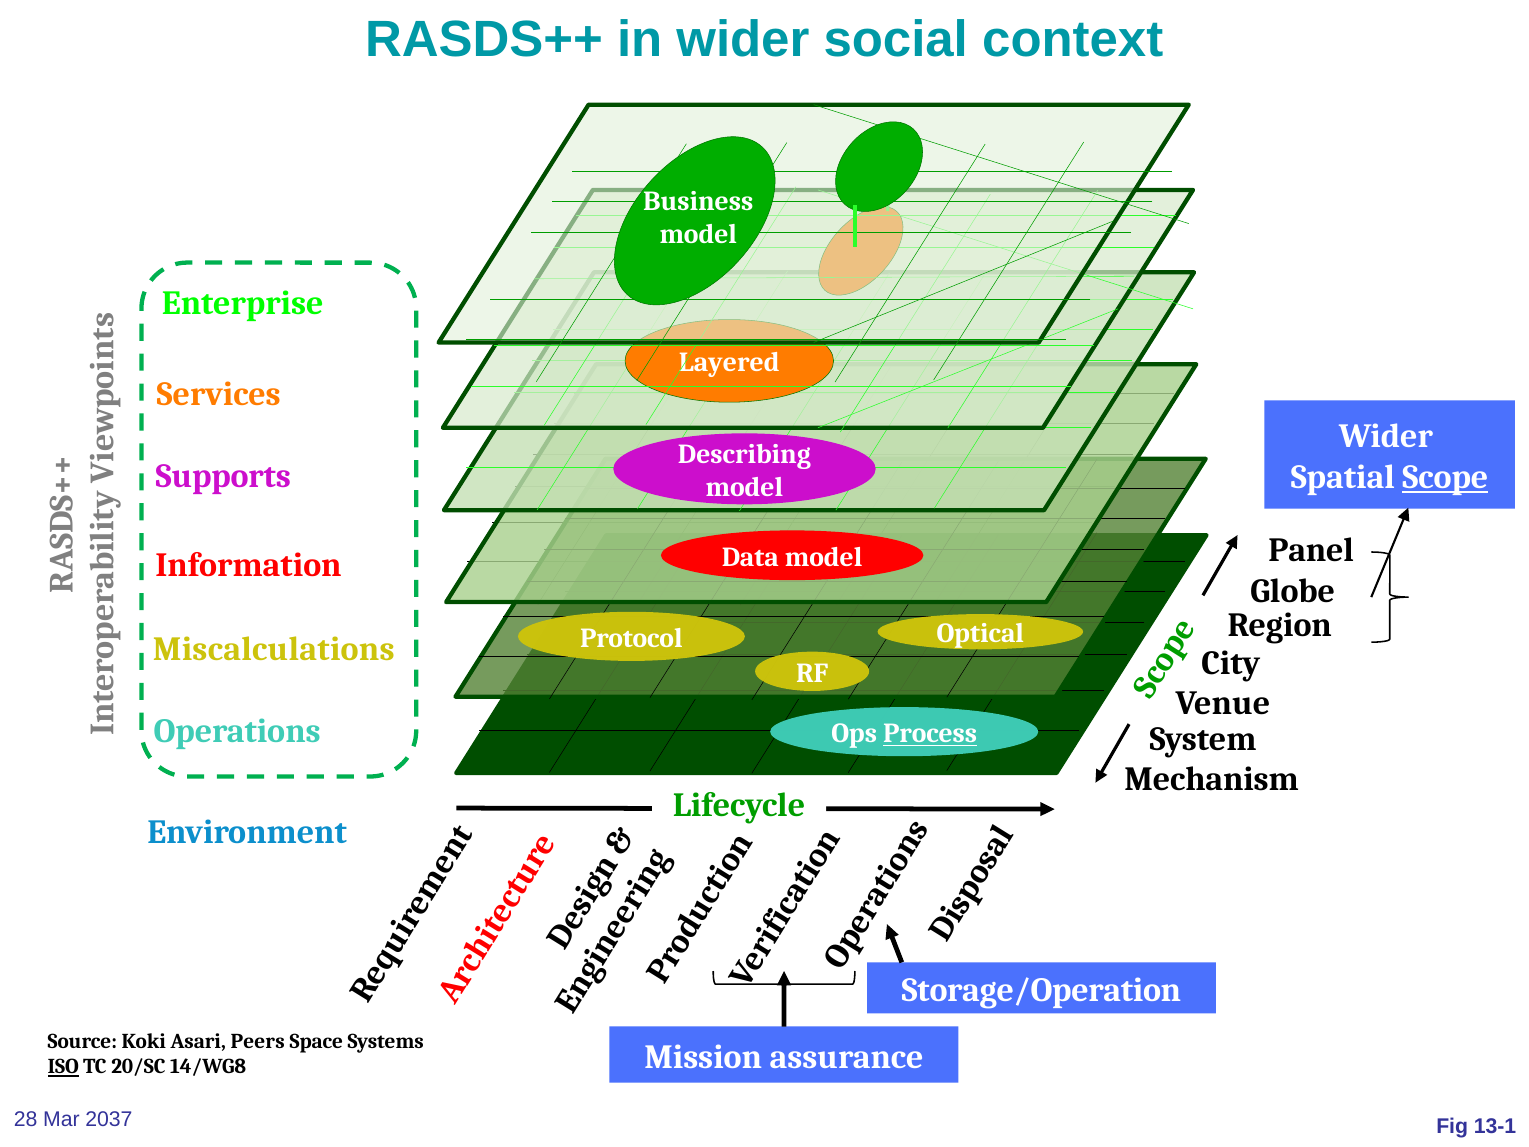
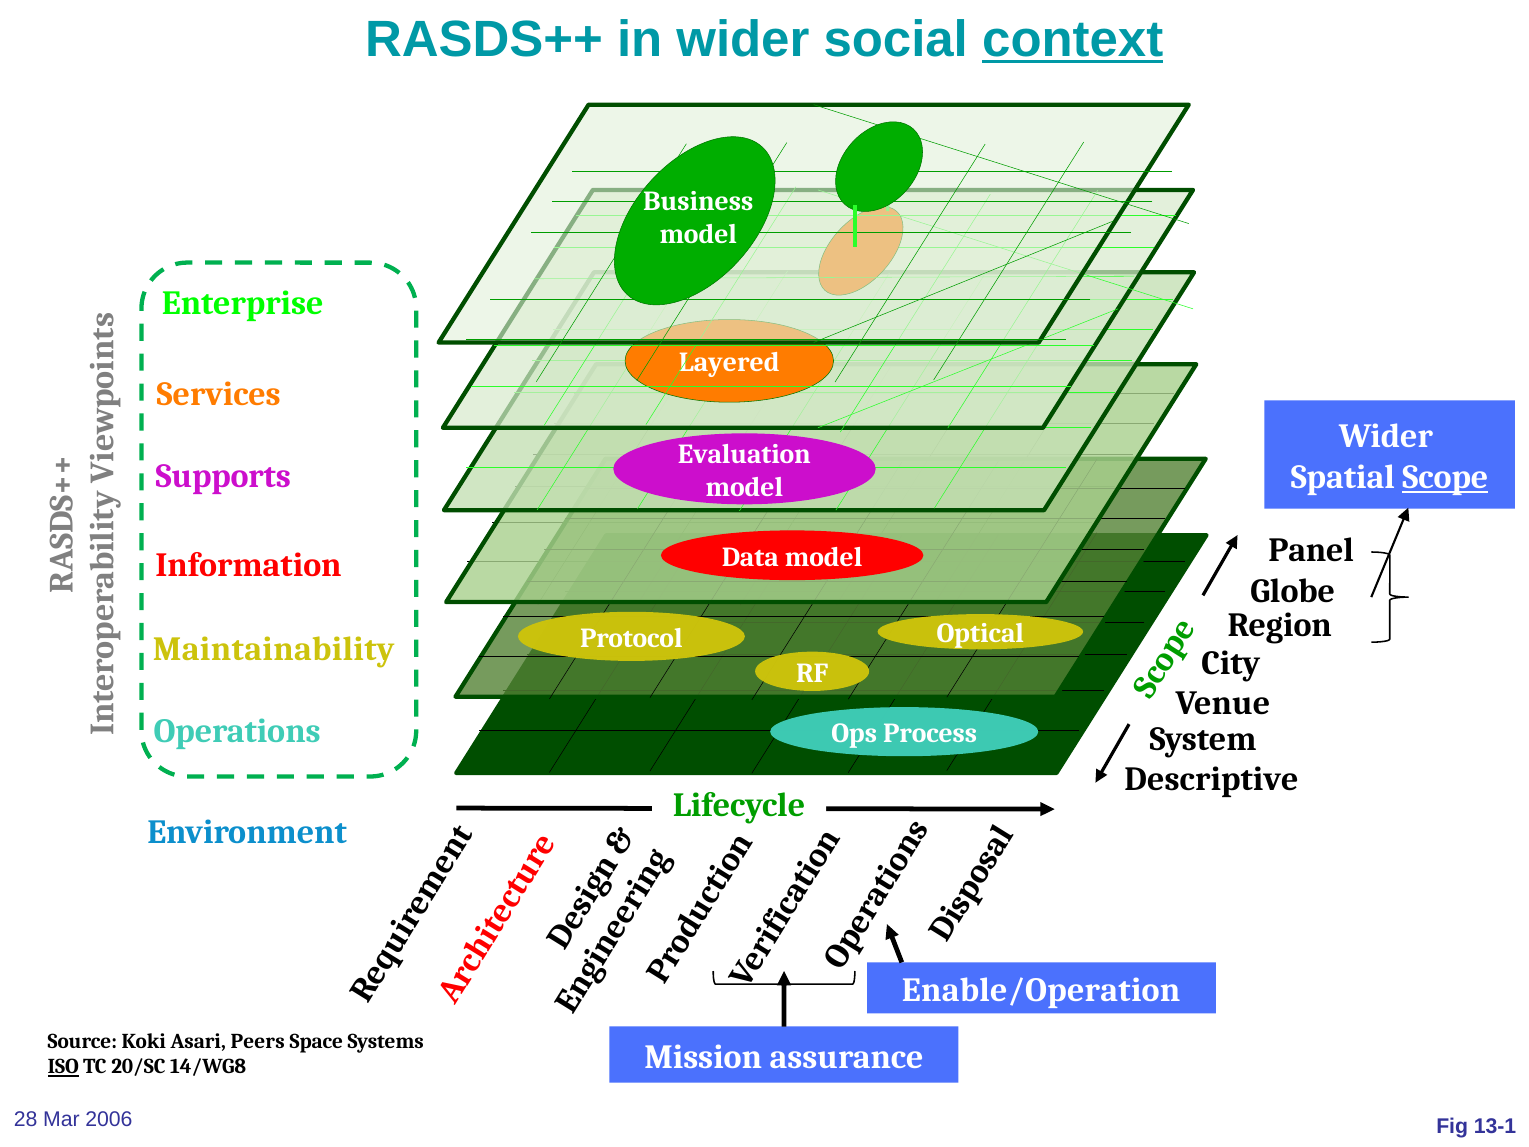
context underline: none -> present
Describing: Describing -> Evaluation
Miscalculations: Miscalculations -> Maintainability
Process underline: present -> none
Mechanism: Mechanism -> Descriptive
Storage/Operation: Storage/Operation -> Enable/Operation
2037: 2037 -> 2006
